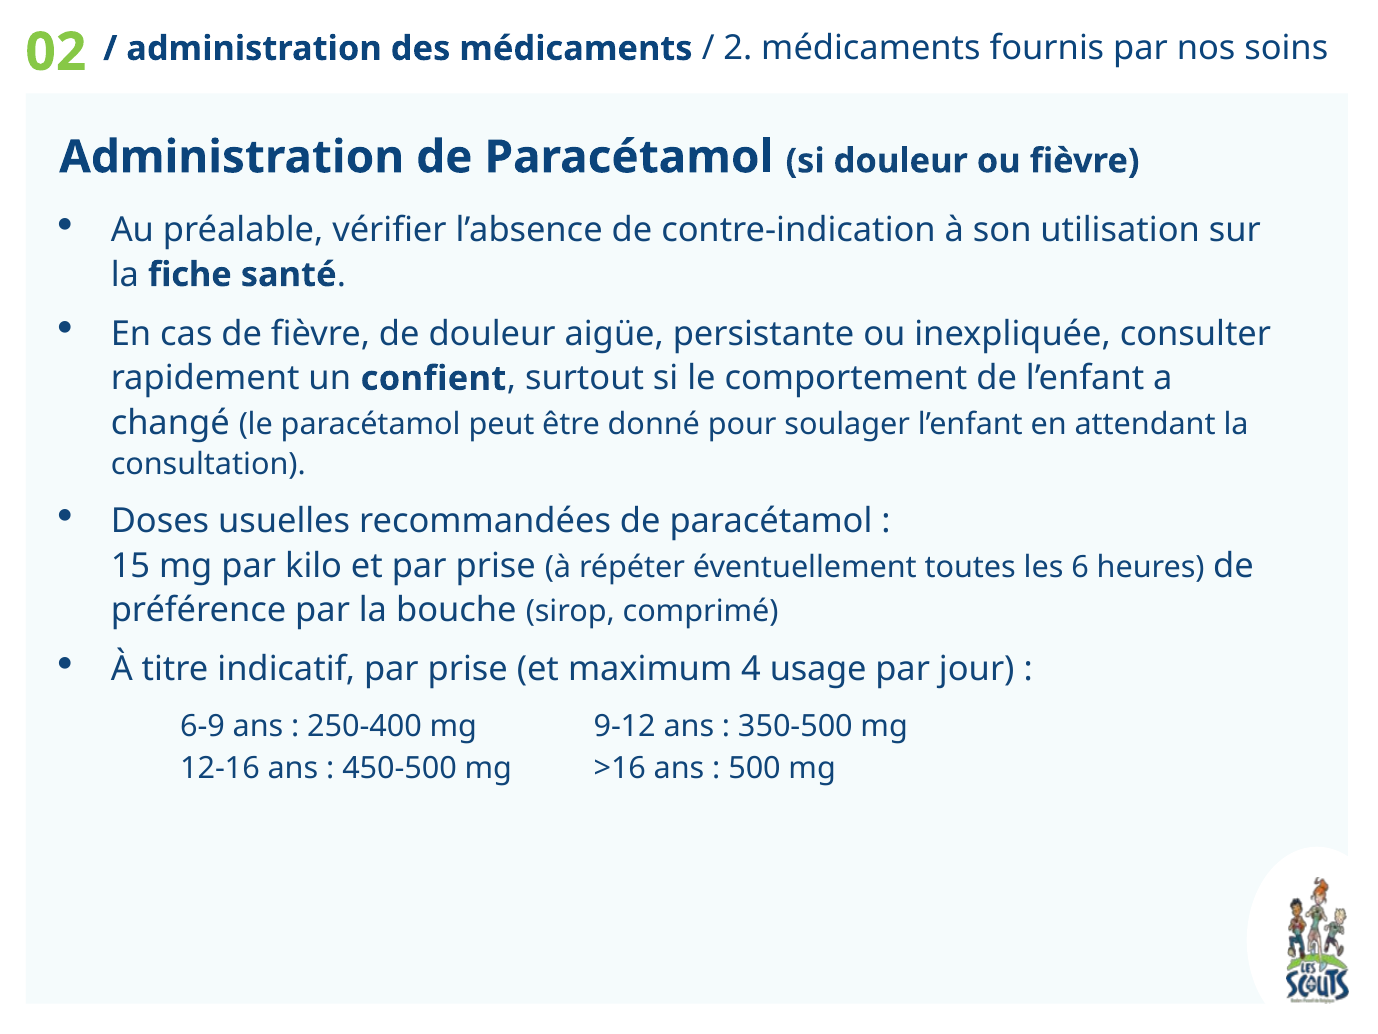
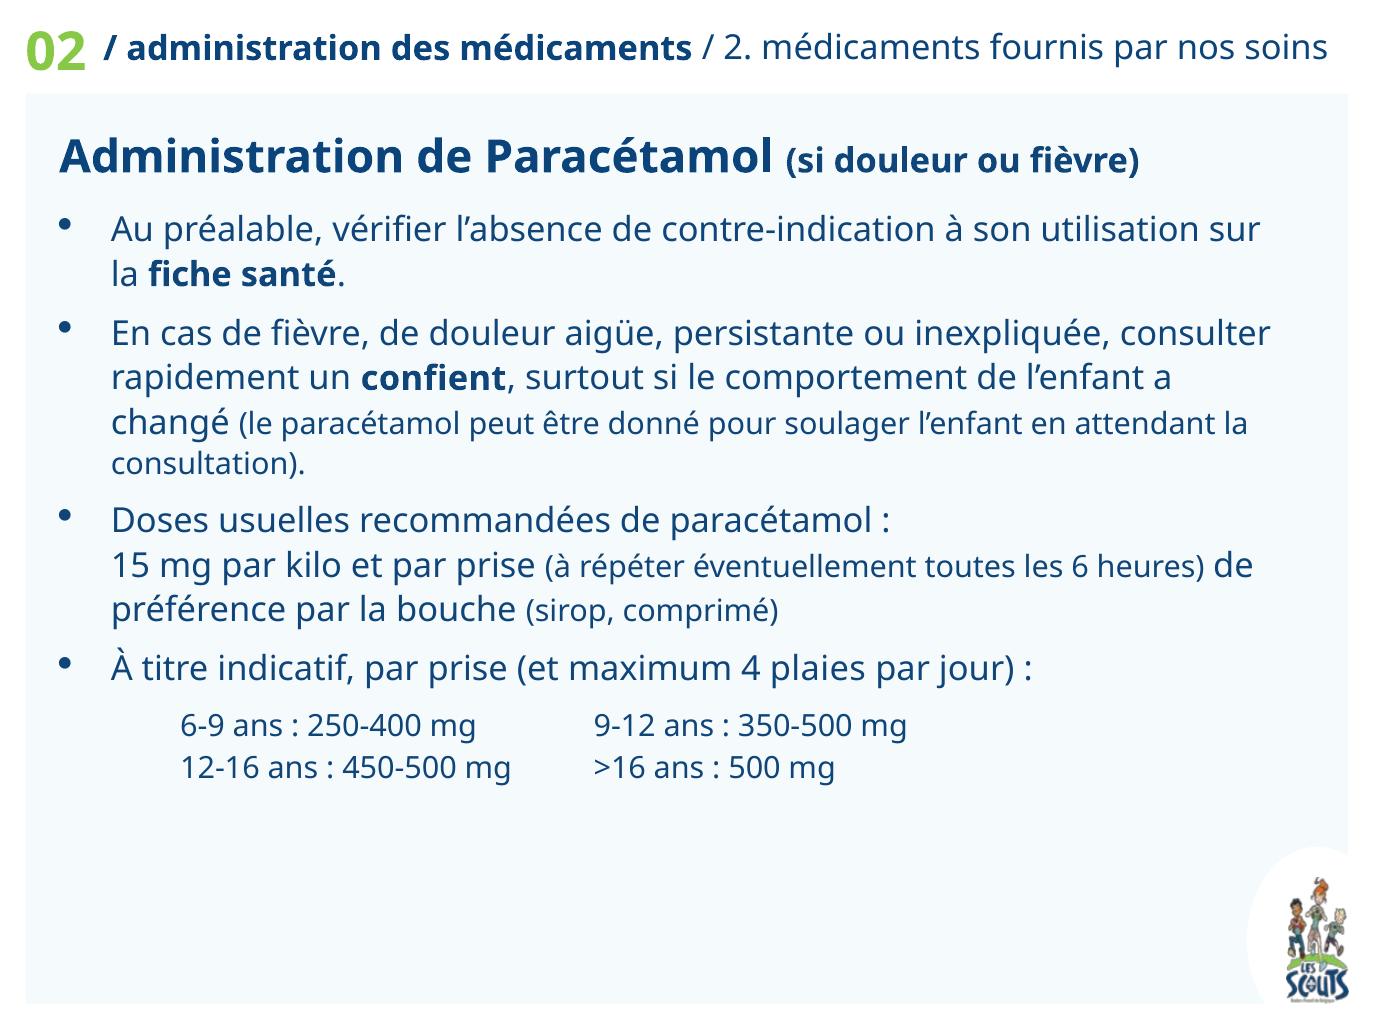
usage: usage -> plaies
